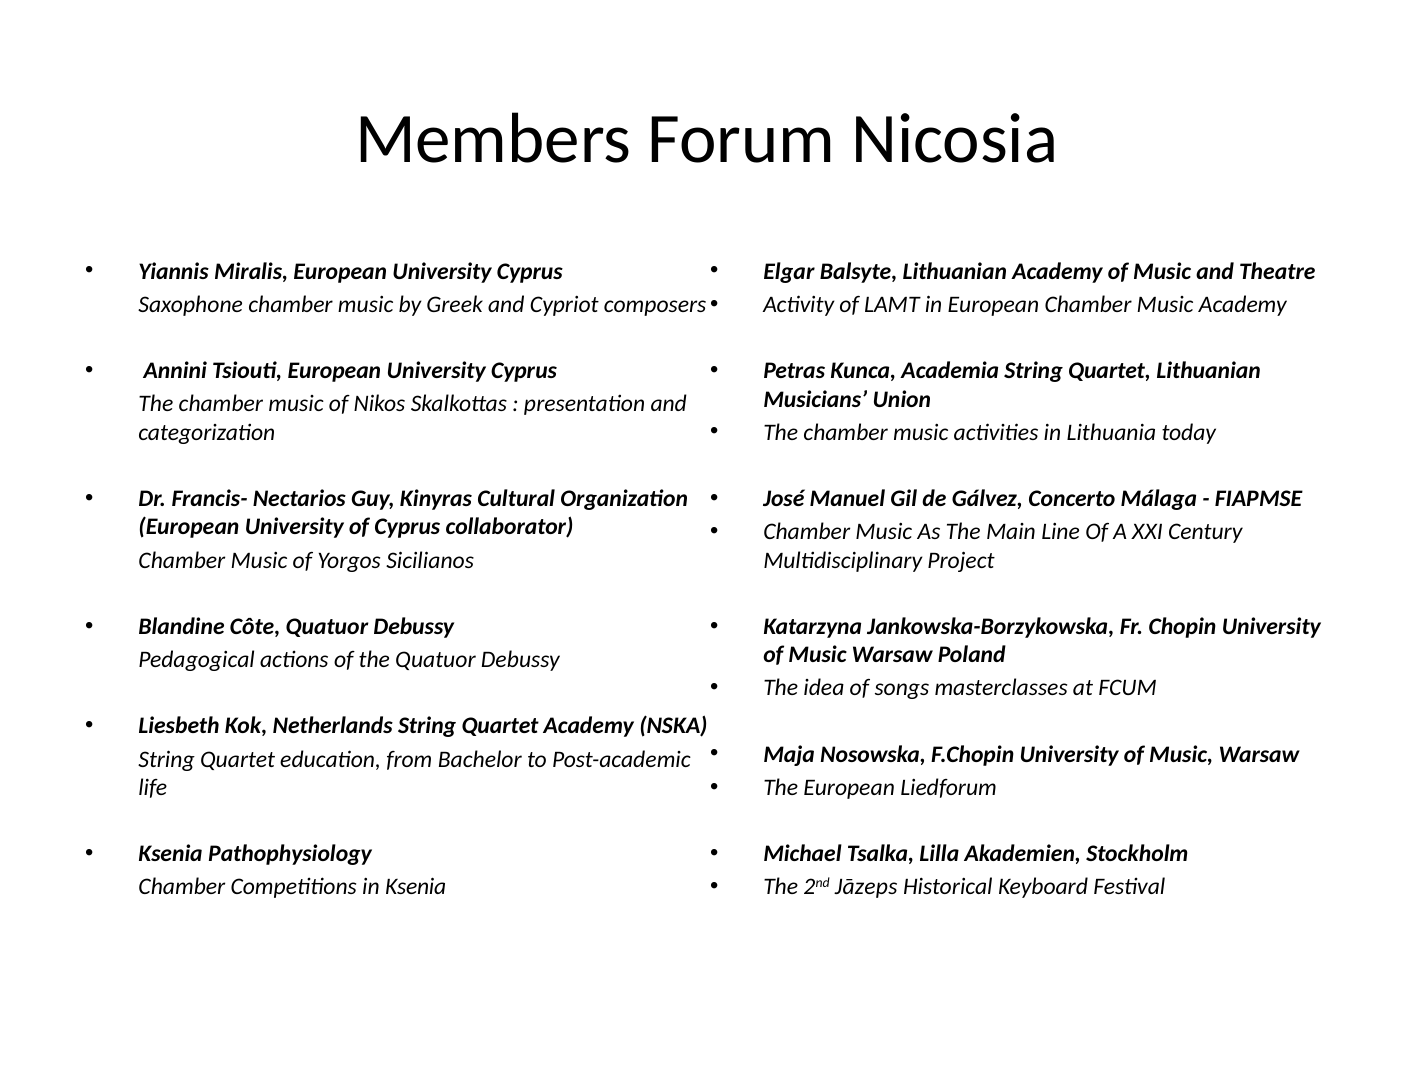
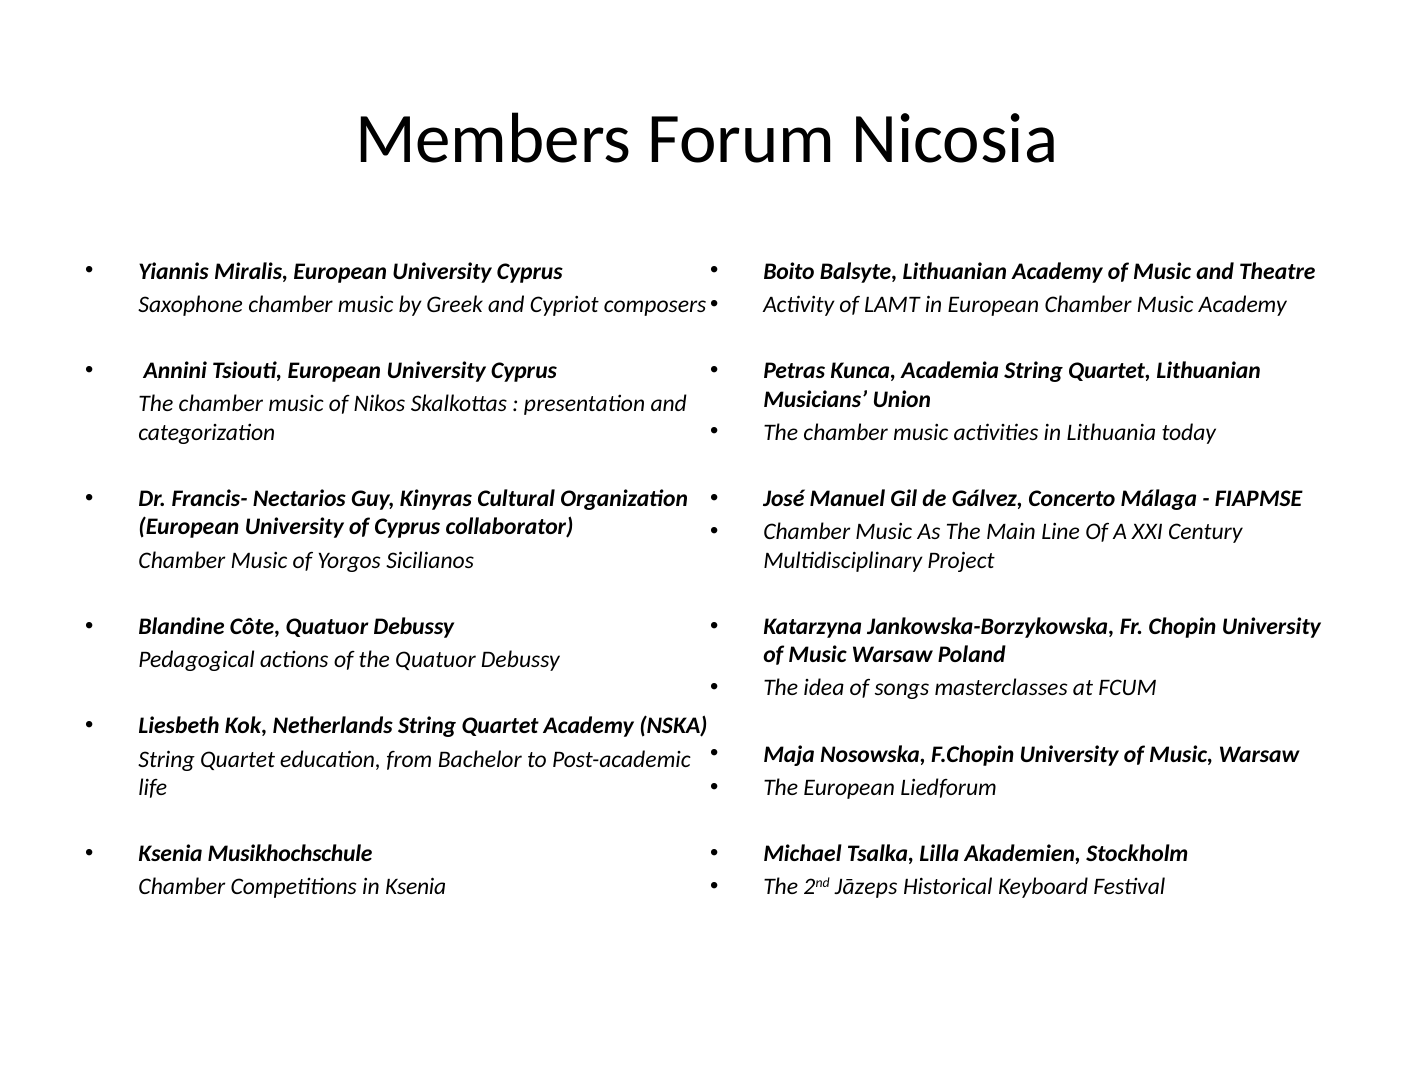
Elgar: Elgar -> Boito
Pathophysiology: Pathophysiology -> Musikhochschule
